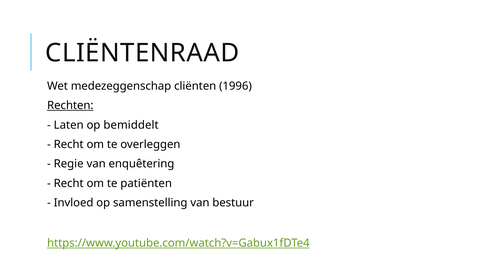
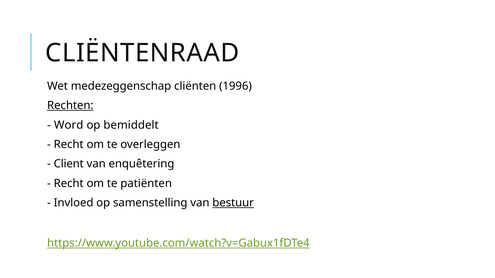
Laten: Laten -> Word
Regie: Regie -> Client
bestuur underline: none -> present
